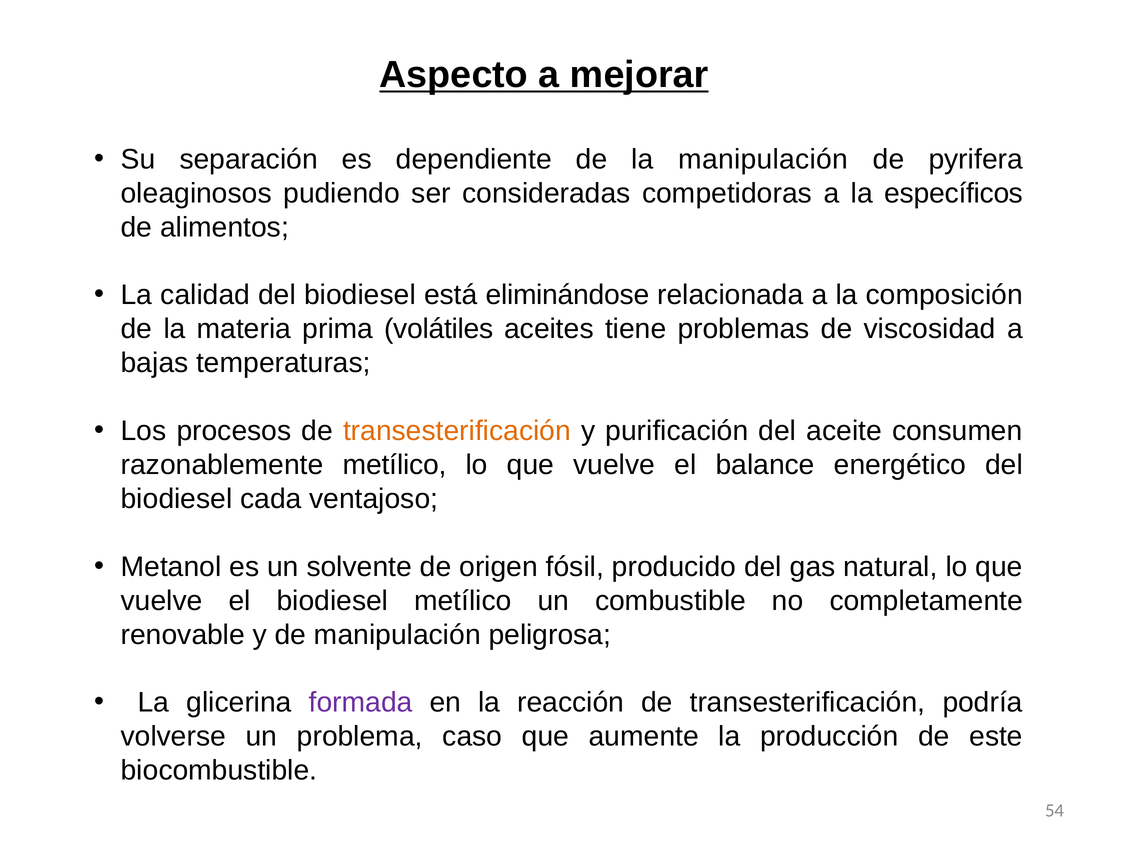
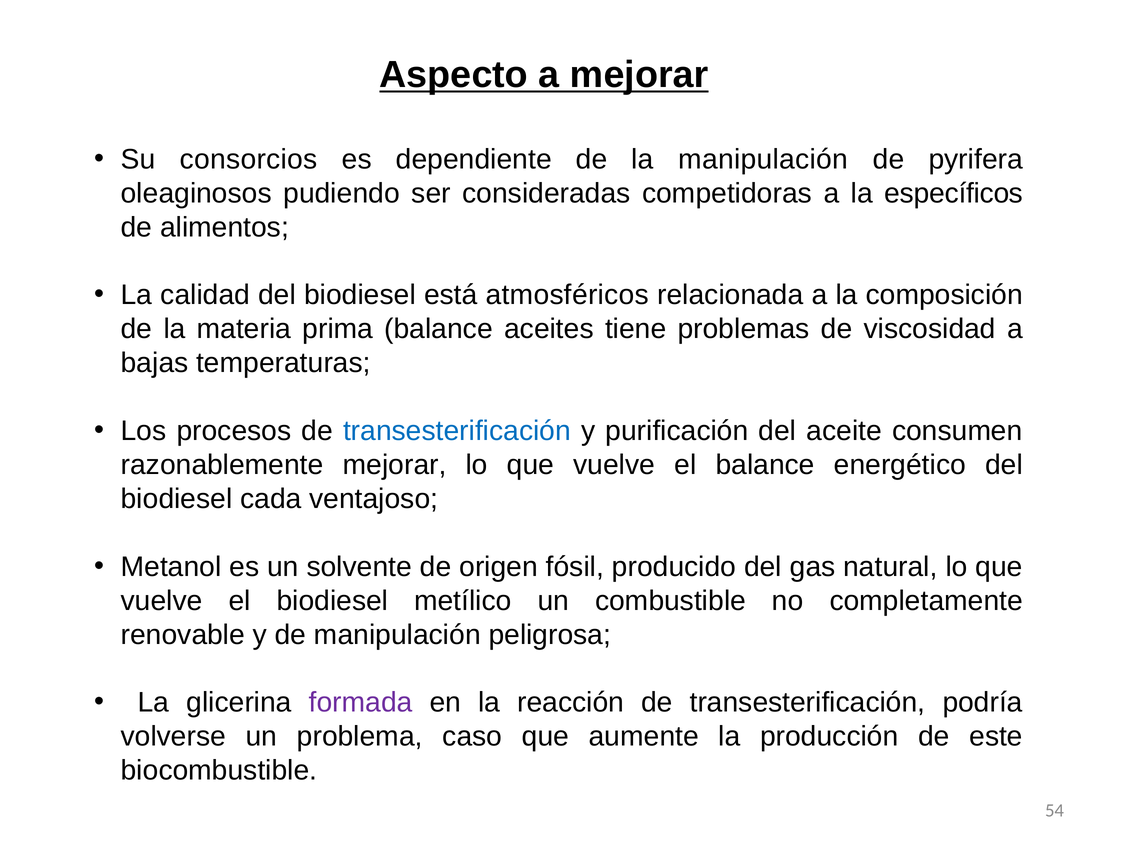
separación: separación -> consorcios
eliminándose: eliminándose -> atmosféricos
prima volátiles: volátiles -> balance
transesterificación at (457, 431) colour: orange -> blue
razonablemente metílico: metílico -> mejorar
